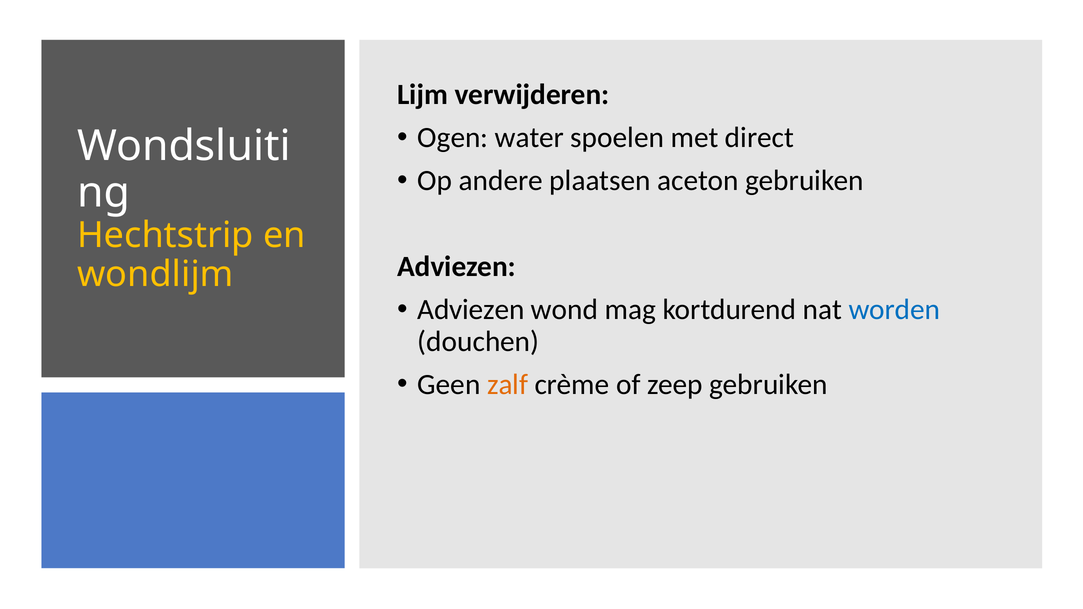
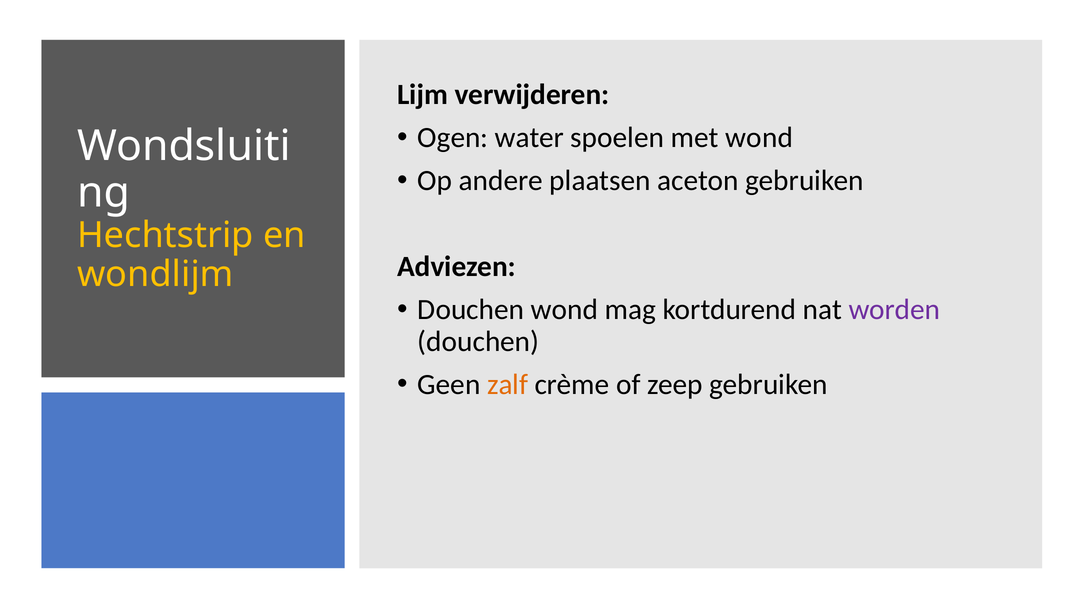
met direct: direct -> wond
Adviezen at (471, 310): Adviezen -> Douchen
worden colour: blue -> purple
